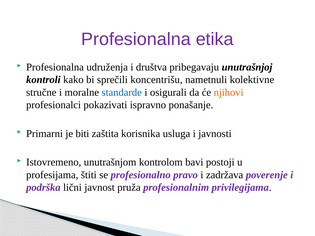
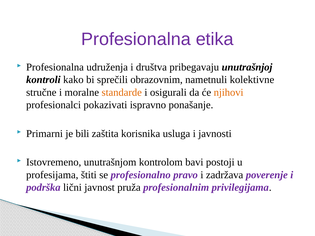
koncentrišu: koncentrišu -> obrazovnim
standarde colour: blue -> orange
biti: biti -> bili
